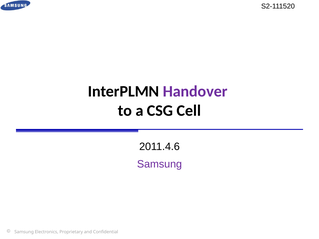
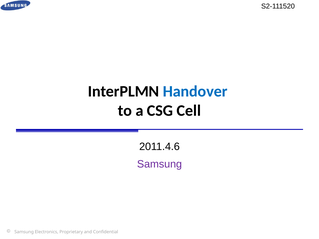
Handover colour: purple -> blue
